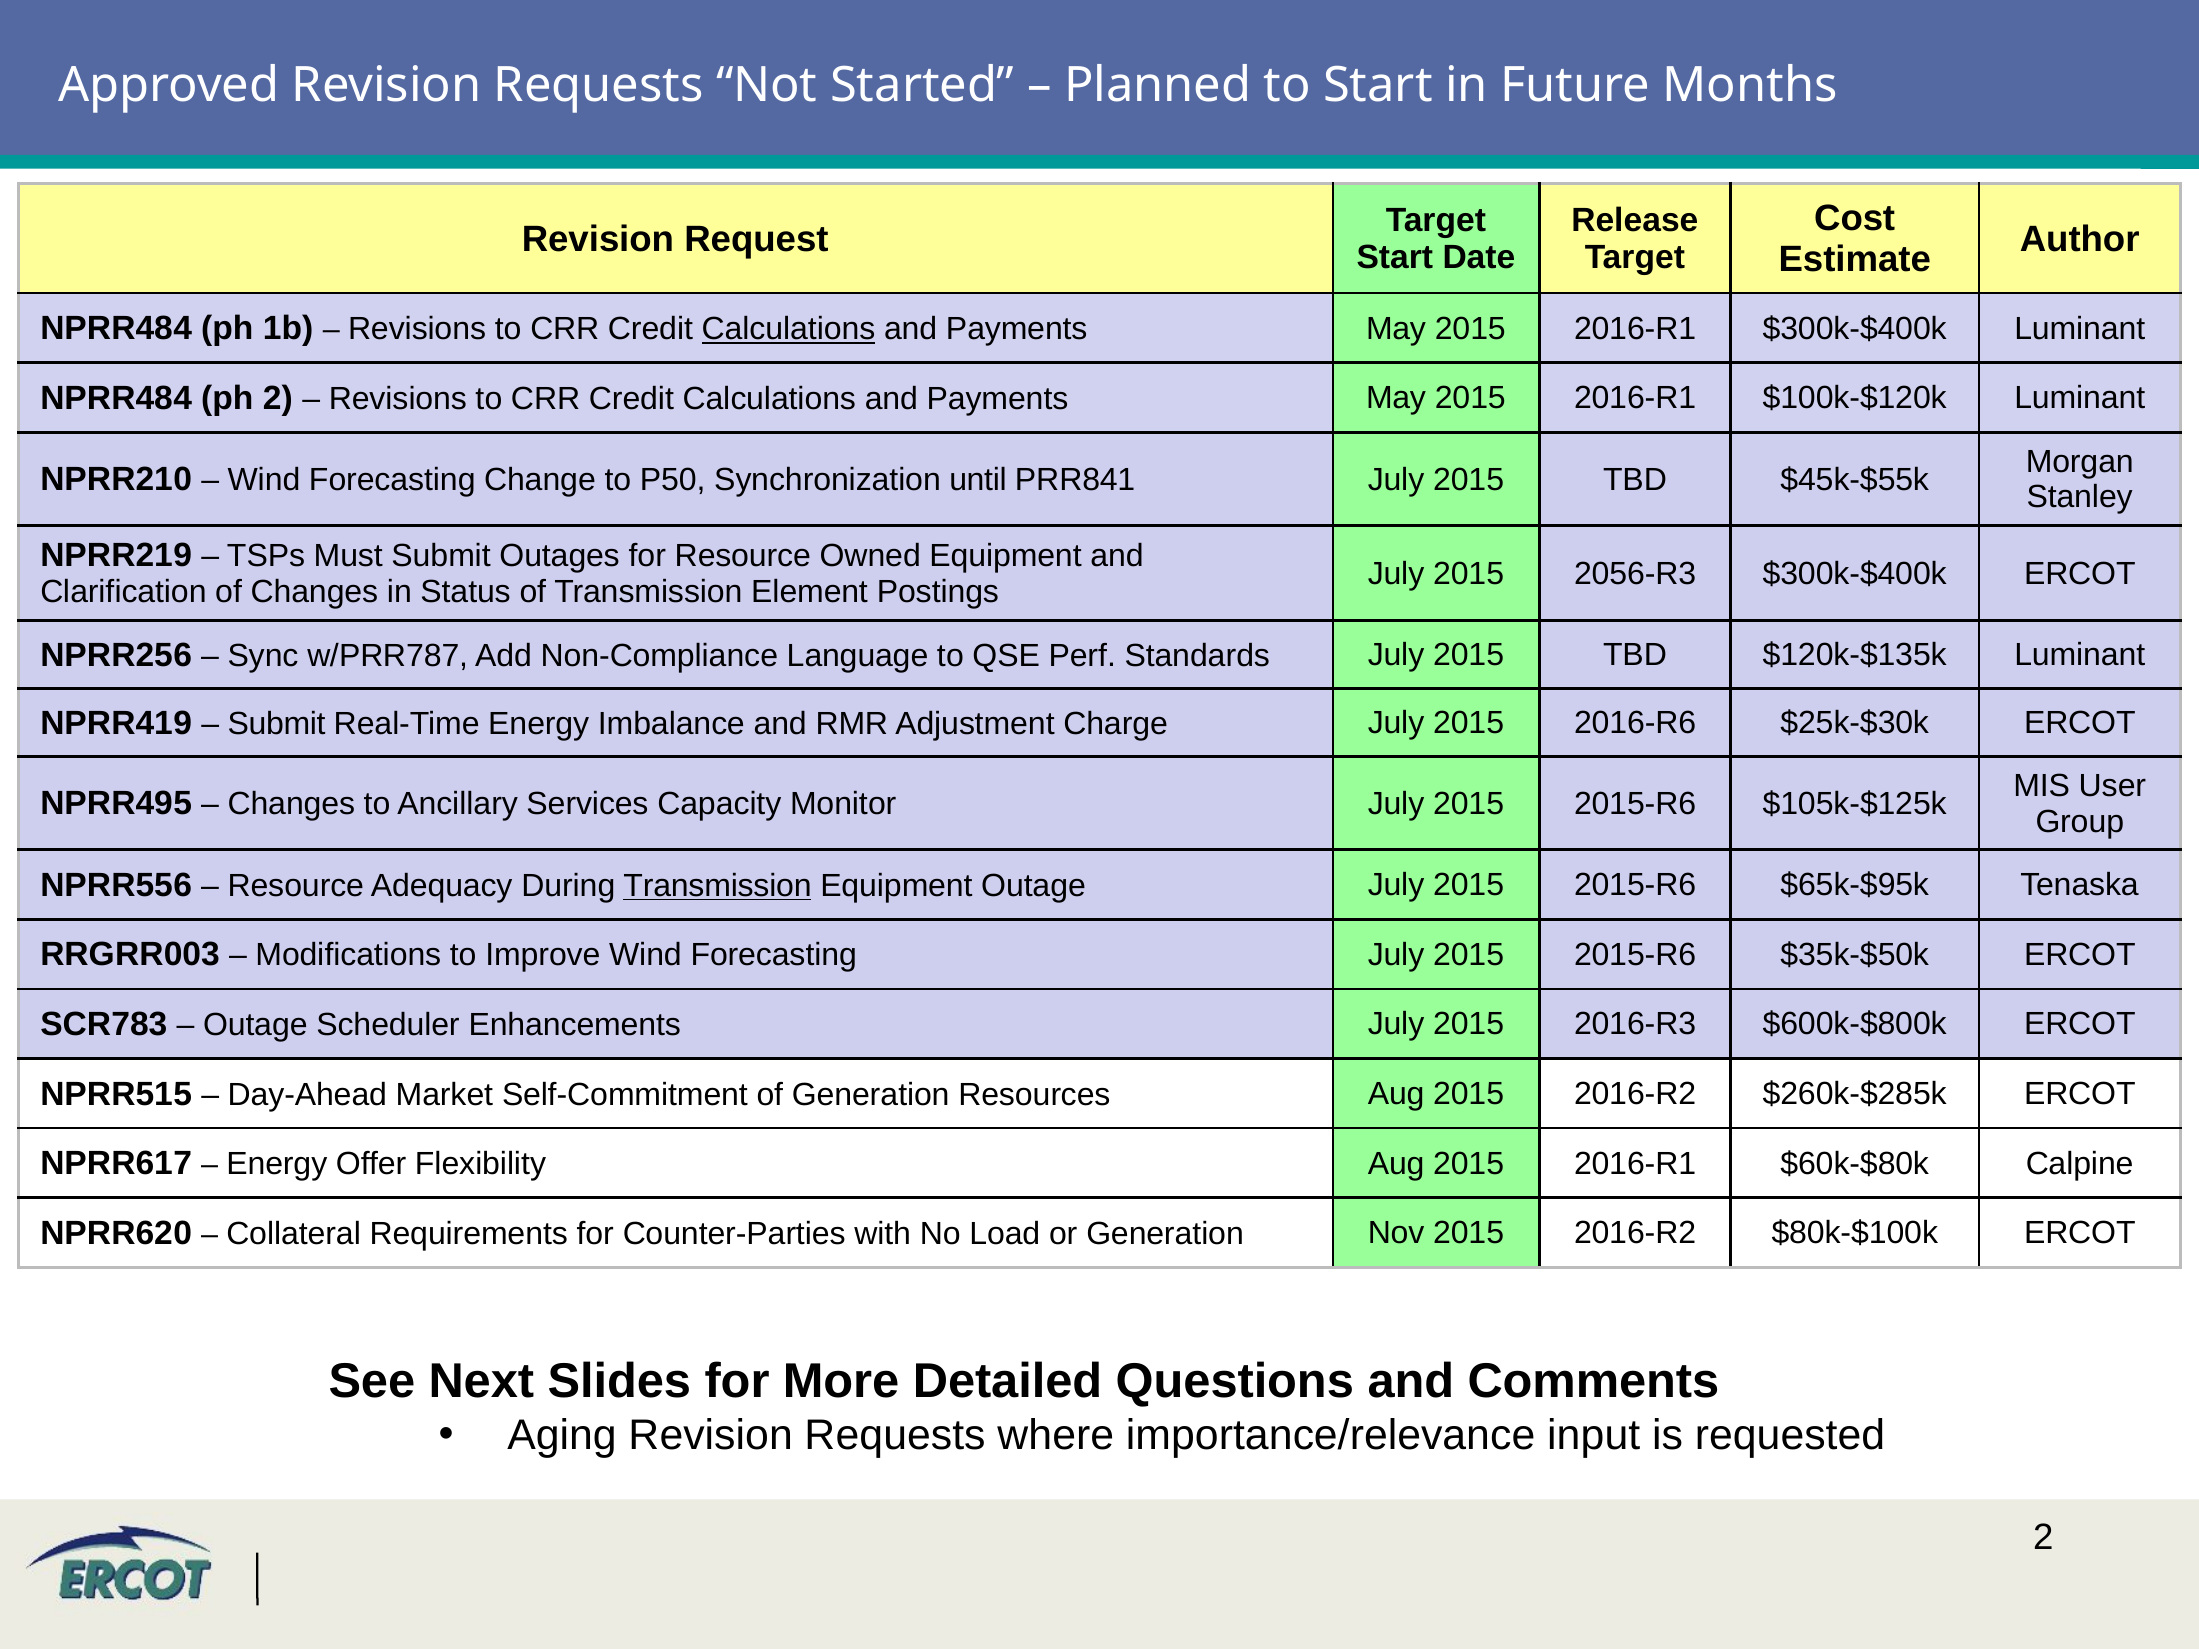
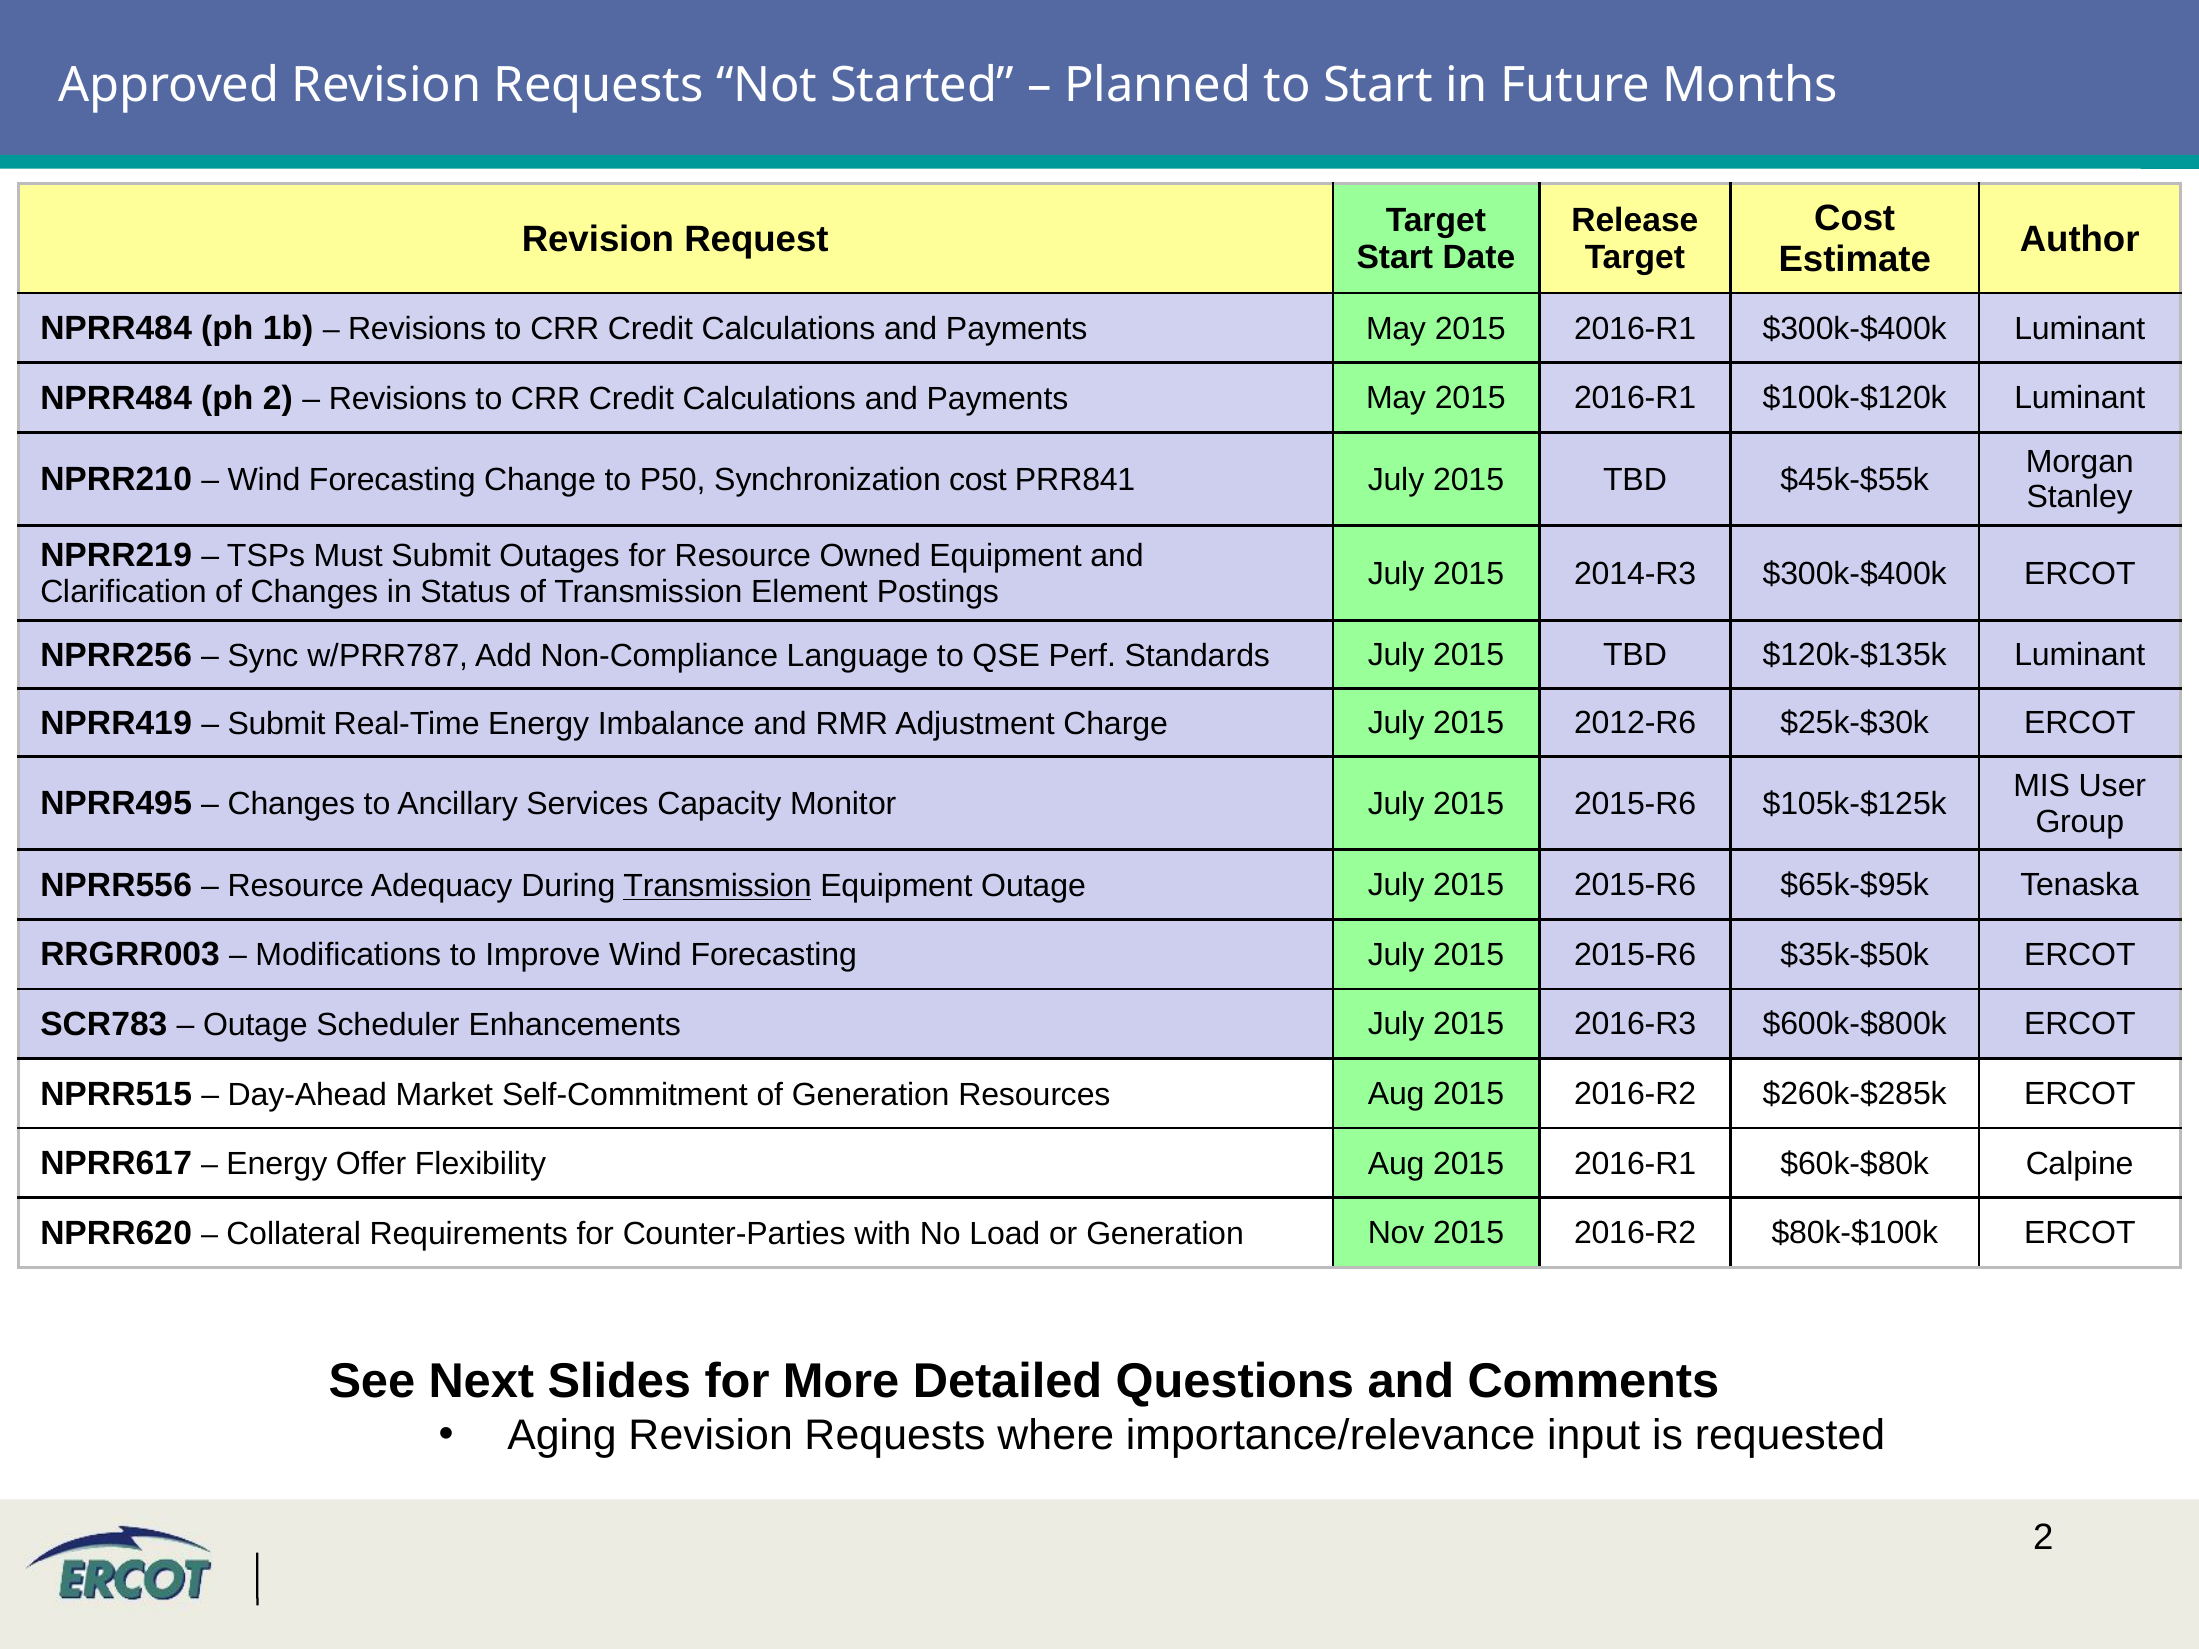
Calculations at (788, 329) underline: present -> none
Synchronization until: until -> cost
2056-R3: 2056-R3 -> 2014-R3
2016-R6: 2016-R6 -> 2012-R6
